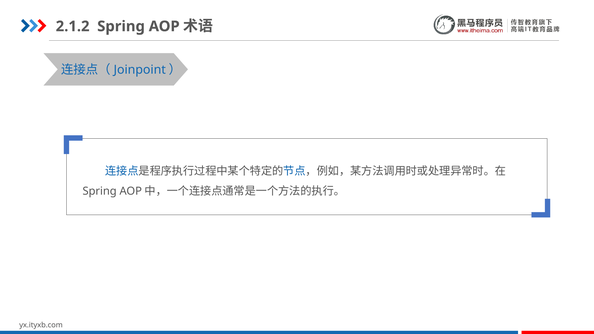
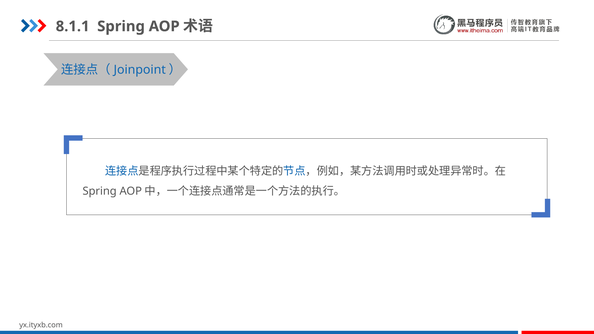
2.1.2: 2.1.2 -> 8.1.1
